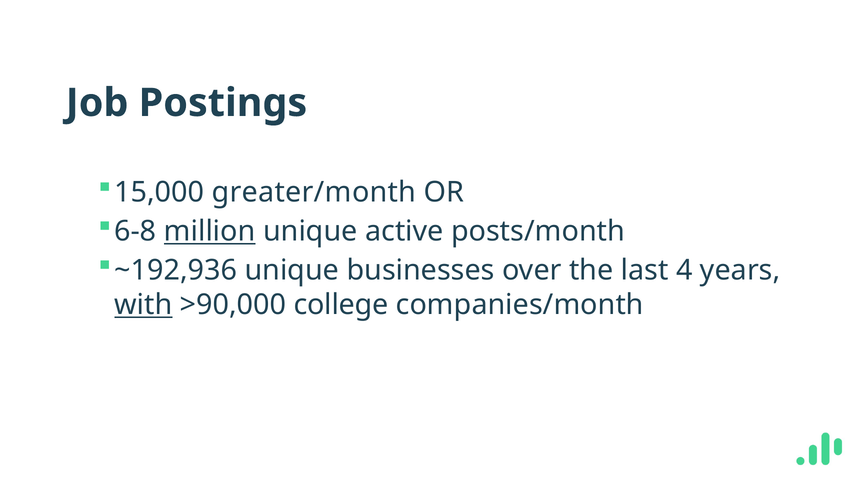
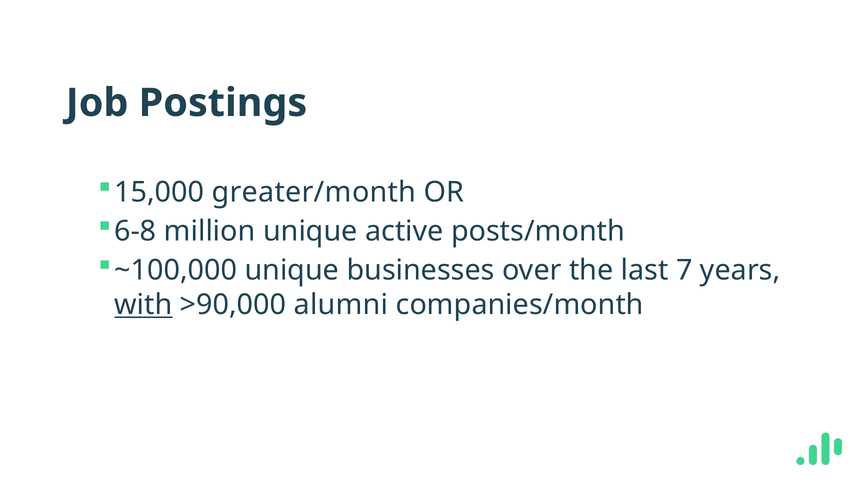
million underline: present -> none
~192,936: ~192,936 -> ~100,000
4: 4 -> 7
college: college -> alumni
